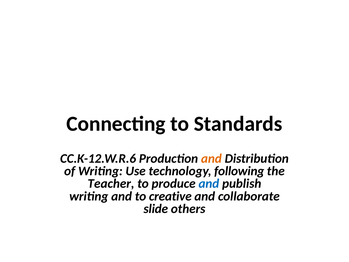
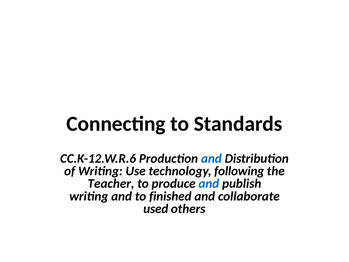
and at (211, 158) colour: orange -> blue
creative: creative -> finished
slide: slide -> used
